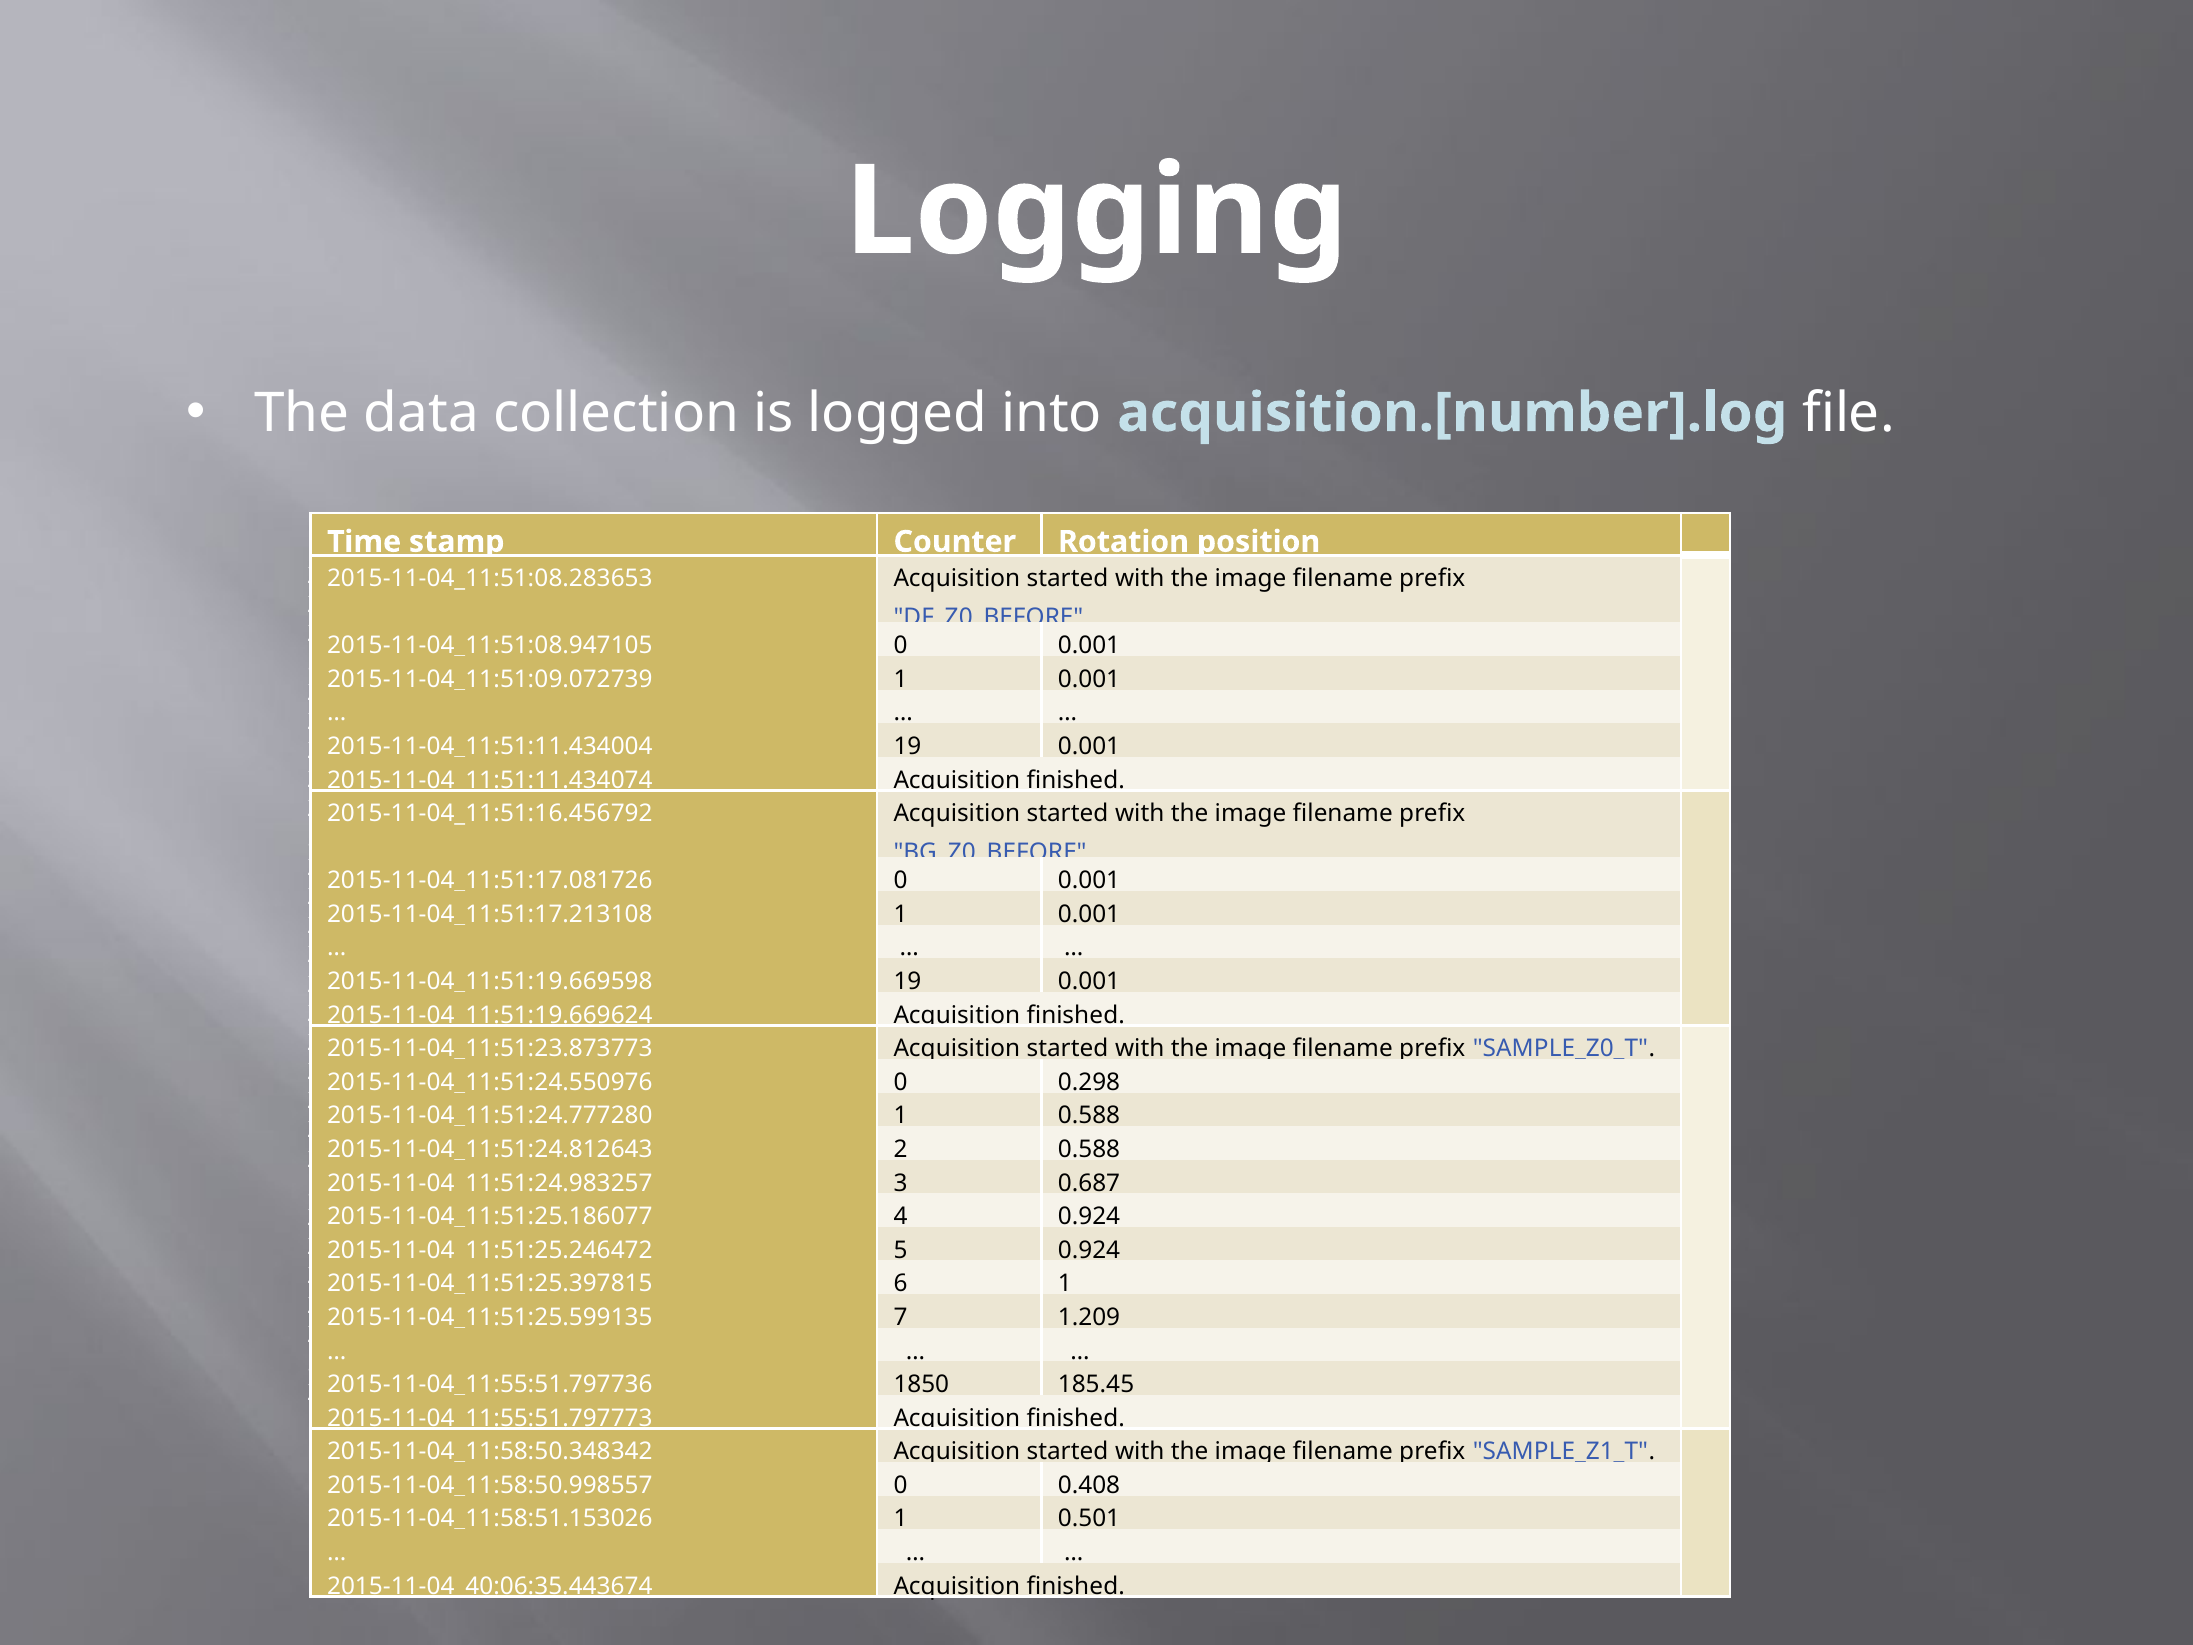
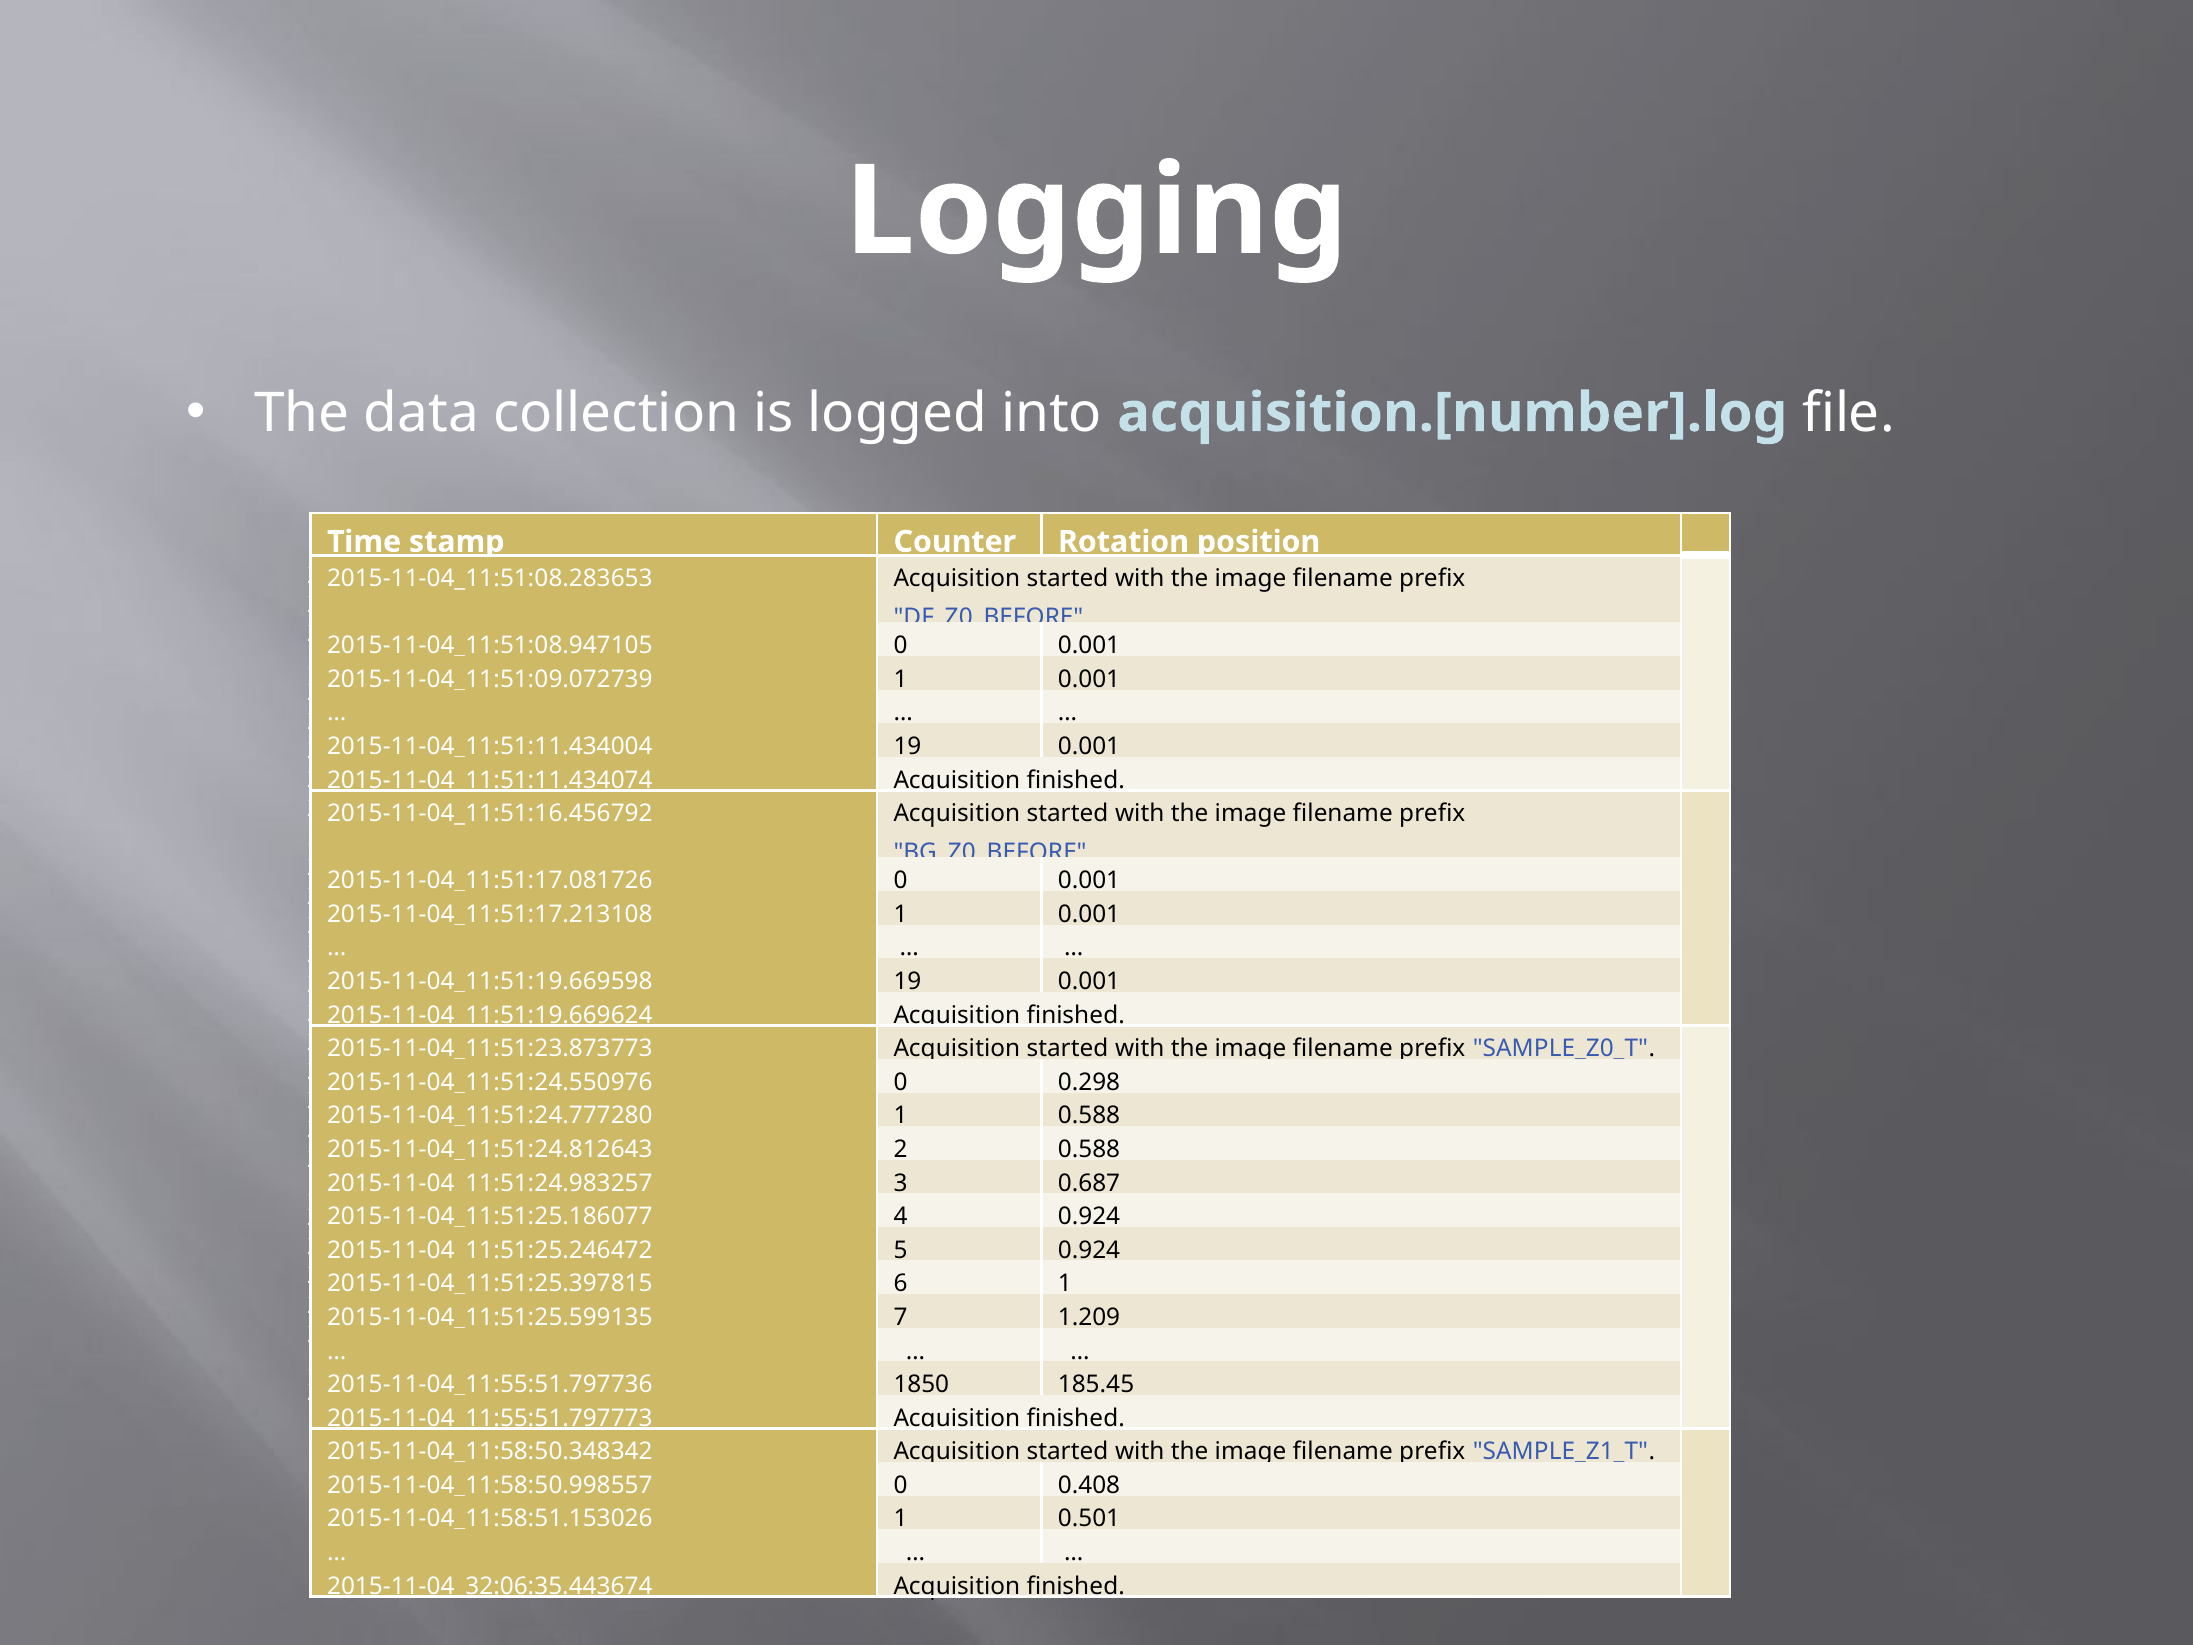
2015-11-04_40:06:35.443674: 2015-11-04_40:06:35.443674 -> 2015-11-04_32:06:35.443674
